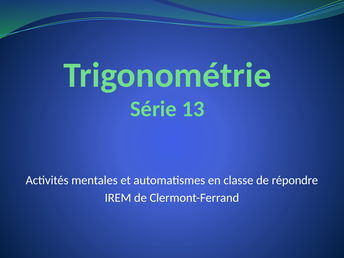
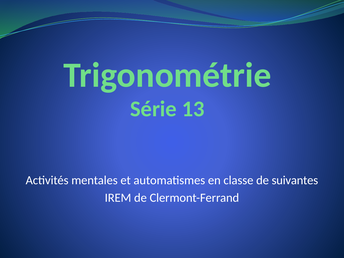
répondre: répondre -> suivantes
